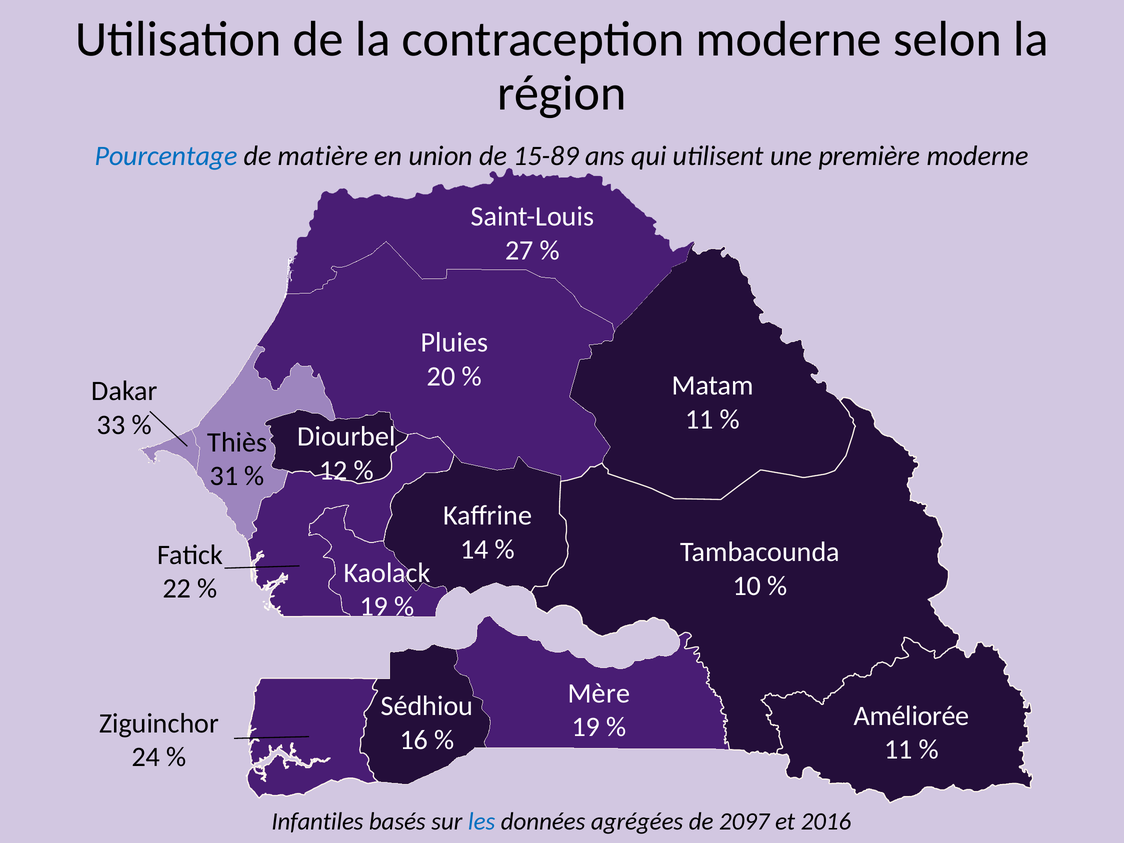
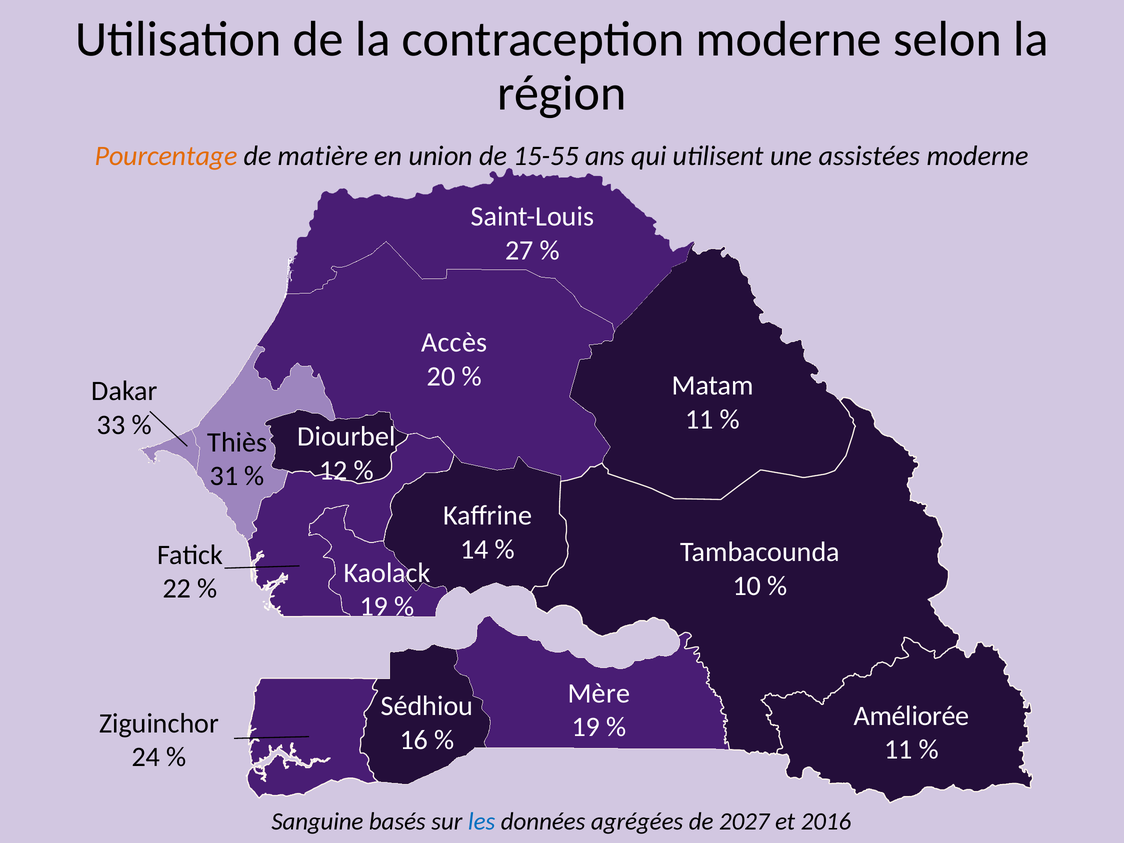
Pourcentage colour: blue -> orange
15-89: 15-89 -> 15-55
première: première -> assistées
Pluies: Pluies -> Accès
Infantiles: Infantiles -> Sanguine
2097: 2097 -> 2027
